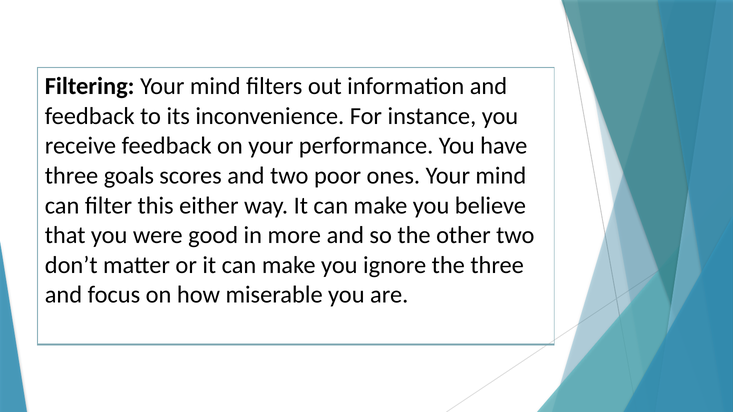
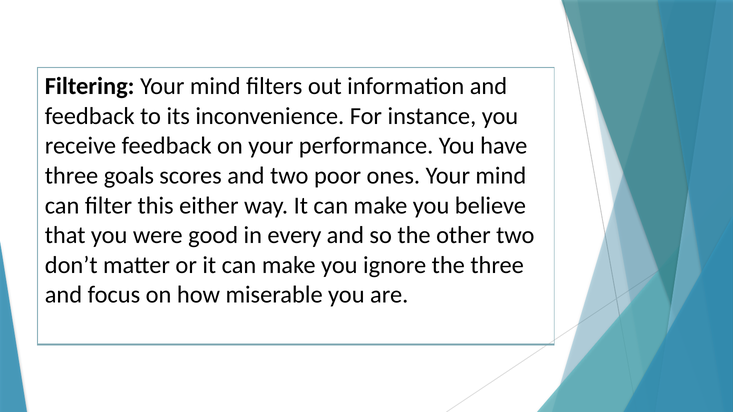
more: more -> every
